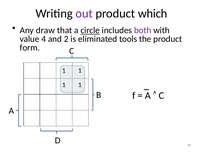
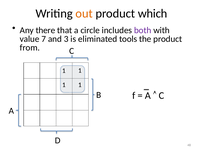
out colour: purple -> orange
draw: draw -> there
circle underline: present -> none
4: 4 -> 7
2: 2 -> 3
form: form -> from
